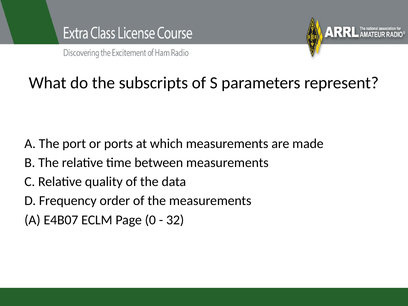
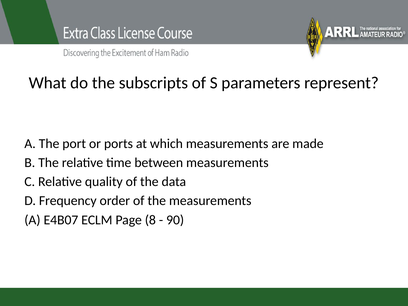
0: 0 -> 8
32: 32 -> 90
